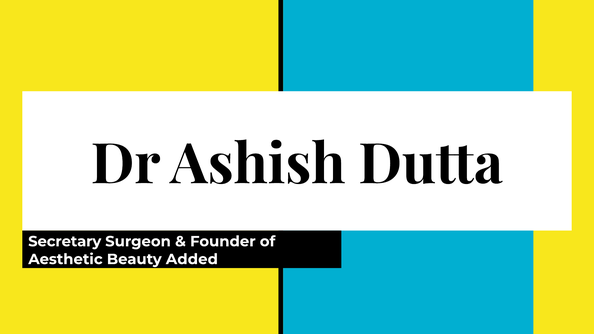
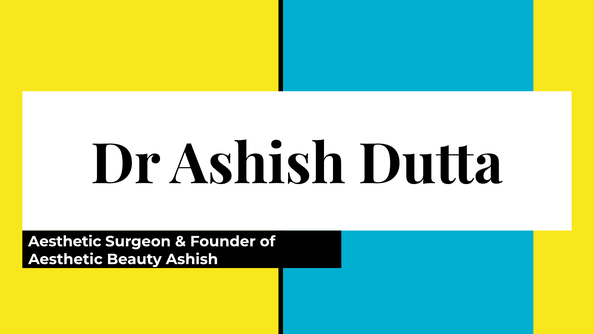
Secretary at (65, 242): Secretary -> Aesthetic
Beauty Added: Added -> Ashish
